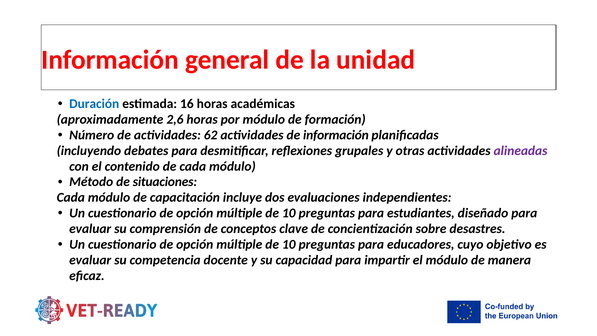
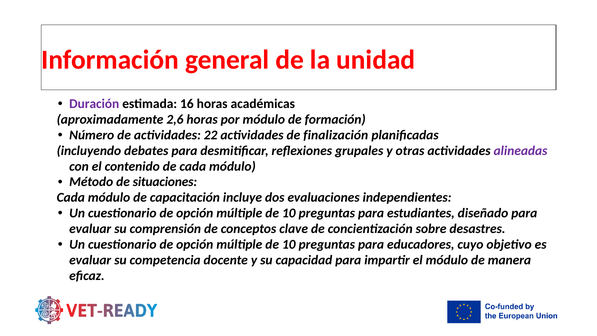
Duración colour: blue -> purple
62: 62 -> 22
de información: información -> finalización
